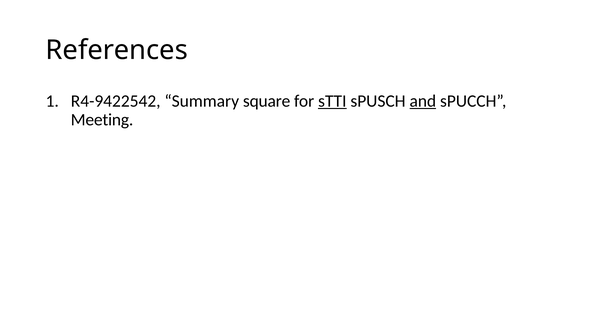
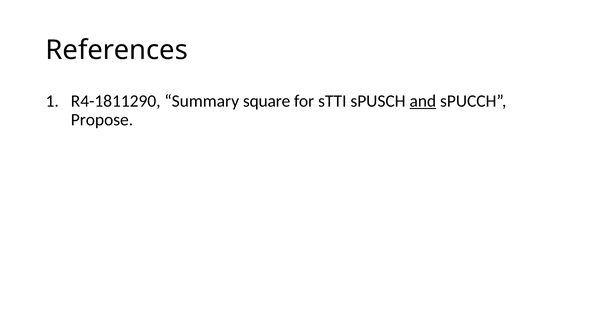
R4-9422542: R4-9422542 -> R4-1811290
sTTI underline: present -> none
Meeting: Meeting -> Propose
